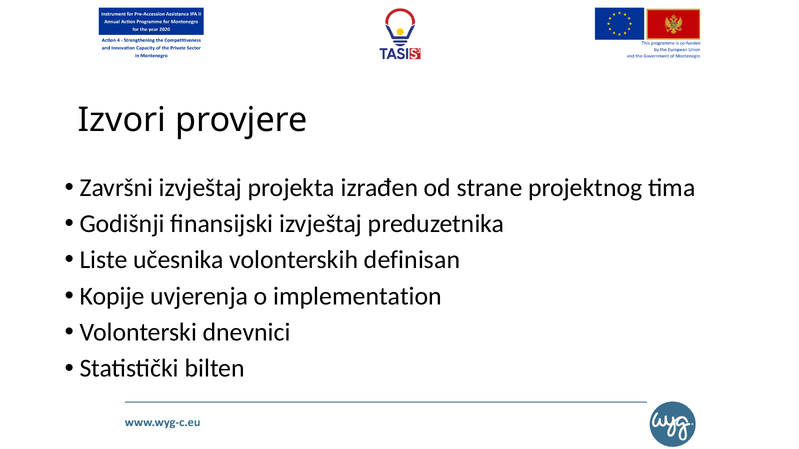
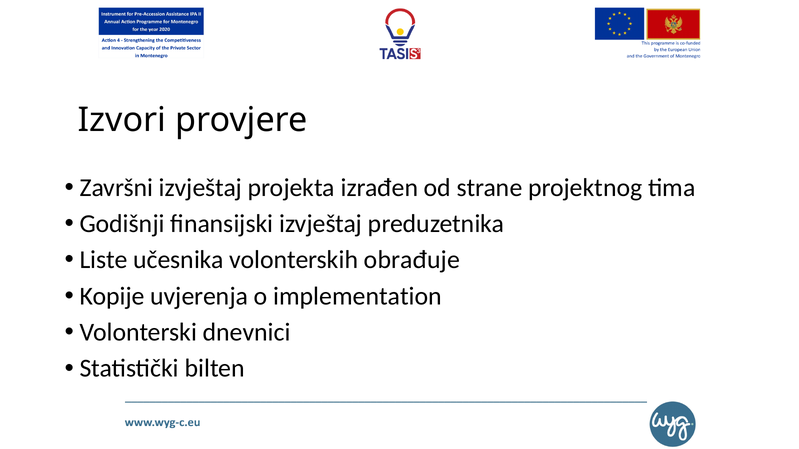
definisan: definisan -> obrađuje
